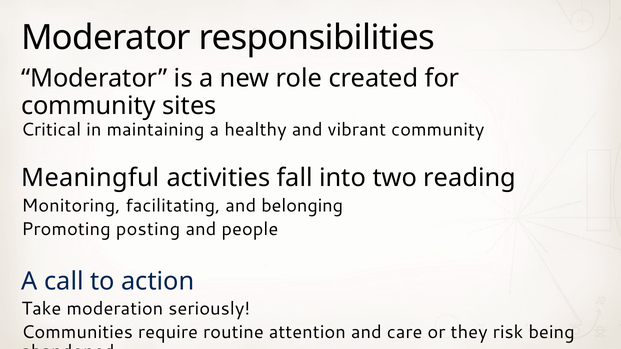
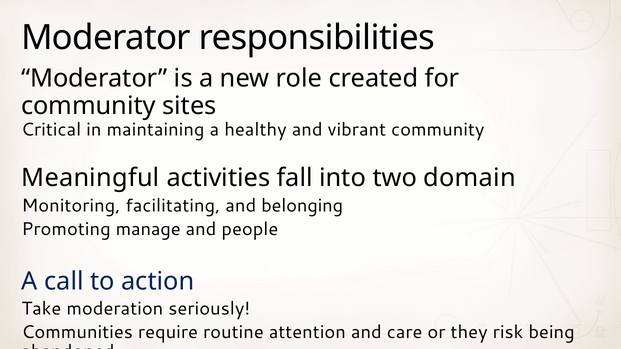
reading: reading -> domain
posting: posting -> manage
